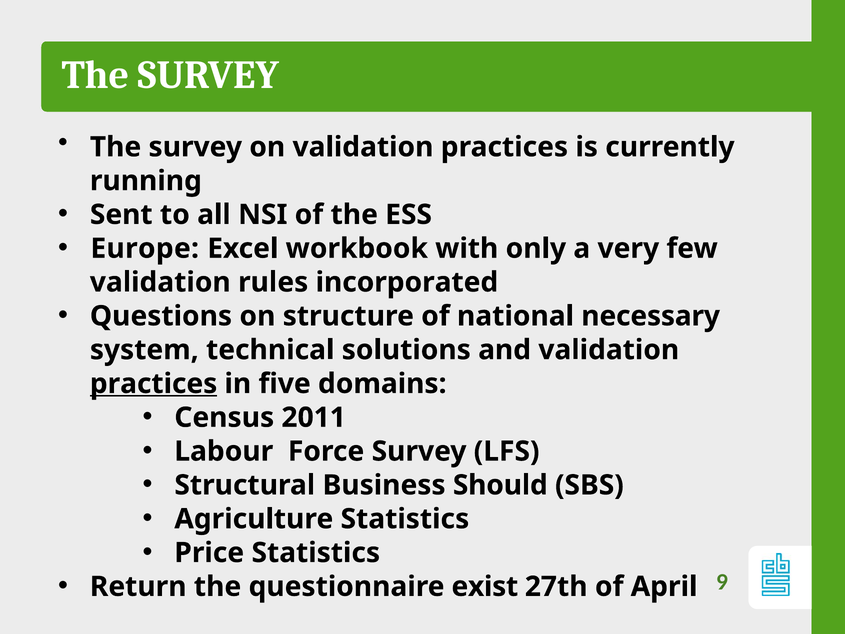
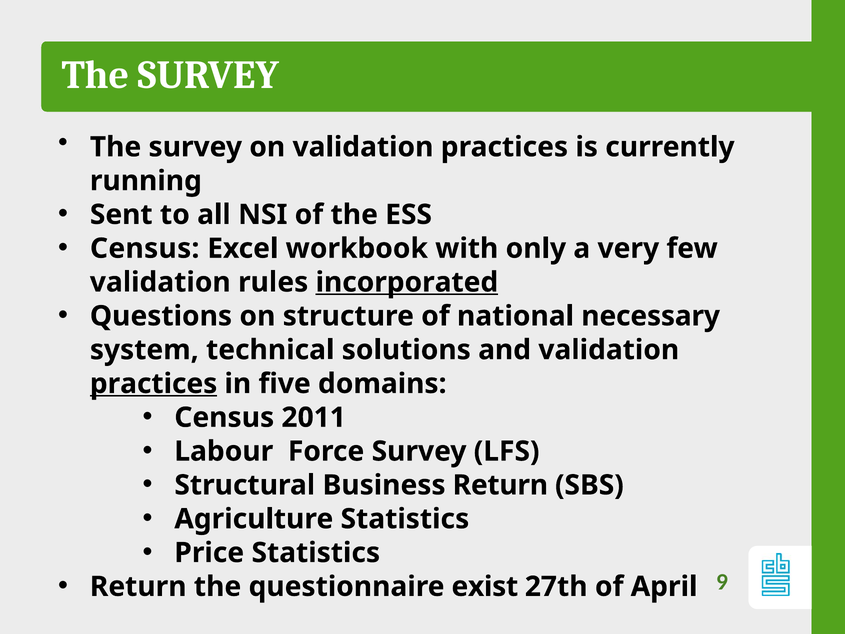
Europe at (145, 248): Europe -> Census
incorporated underline: none -> present
Business Should: Should -> Return
